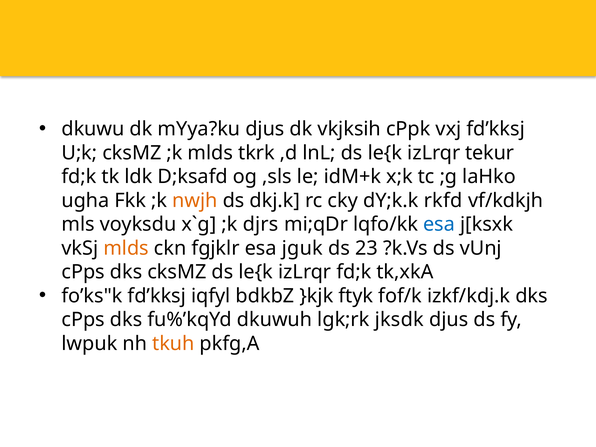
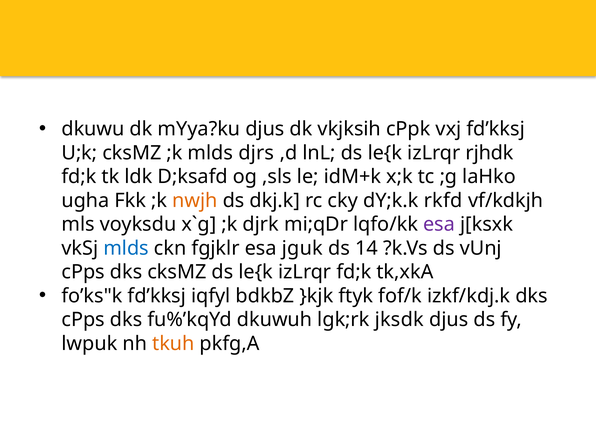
tkrk: tkrk -> djrs
tekur: tekur -> rjhdk
djrs: djrs -> djrk
esa at (439, 224) colour: blue -> purple
mlds at (126, 248) colour: orange -> blue
23: 23 -> 14
